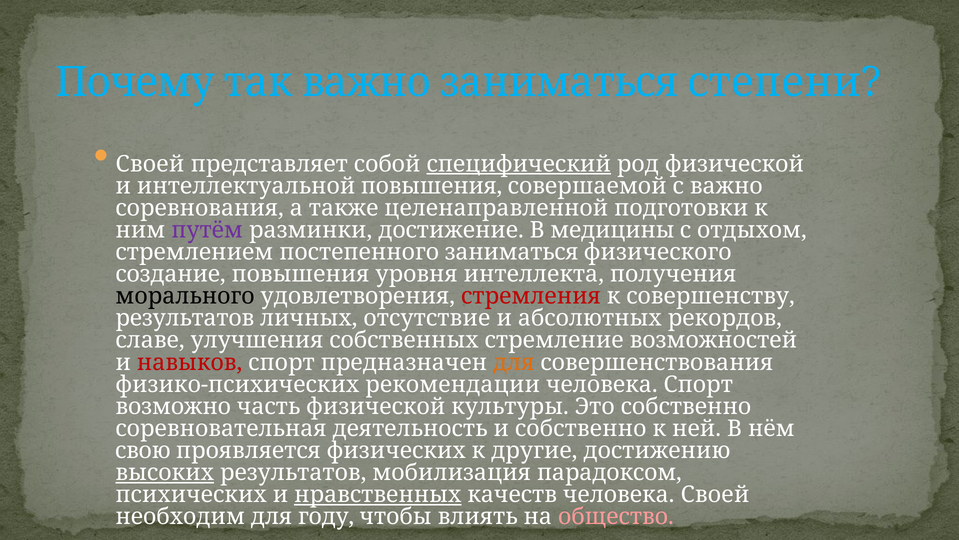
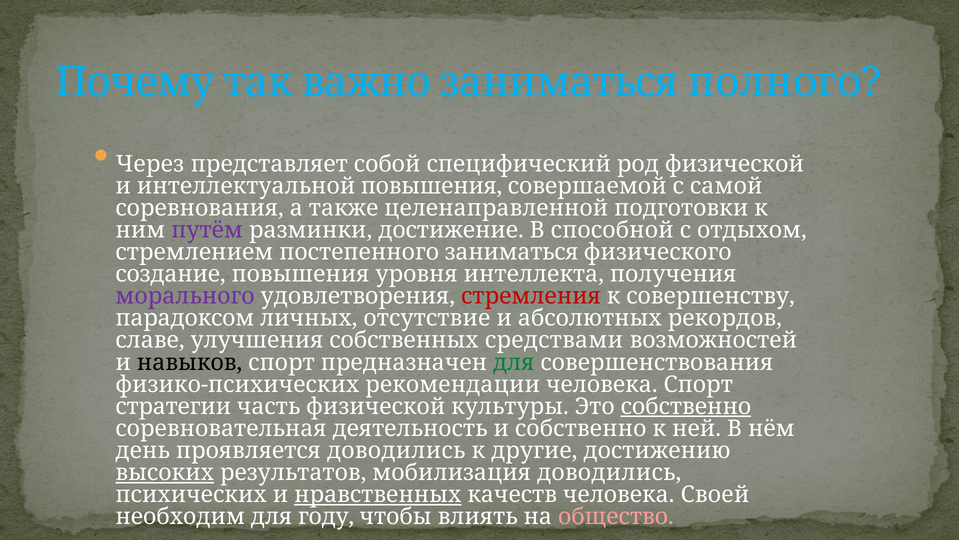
степени: степени -> полного
Своей at (150, 164): Своей -> Через
специфический underline: present -> none
с важно: важно -> самой
медицины: медицины -> способной
морального colour: black -> purple
результатов at (185, 318): результатов -> парадоксом
стремление: стремление -> средствами
навыков colour: red -> black
для at (514, 362) colour: orange -> green
возможно: возможно -> стратегии
собственно at (686, 406) underline: none -> present
свою: свою -> день
проявляется физических: физических -> доводились
мобилизация парадоксом: парадоксом -> доводились
